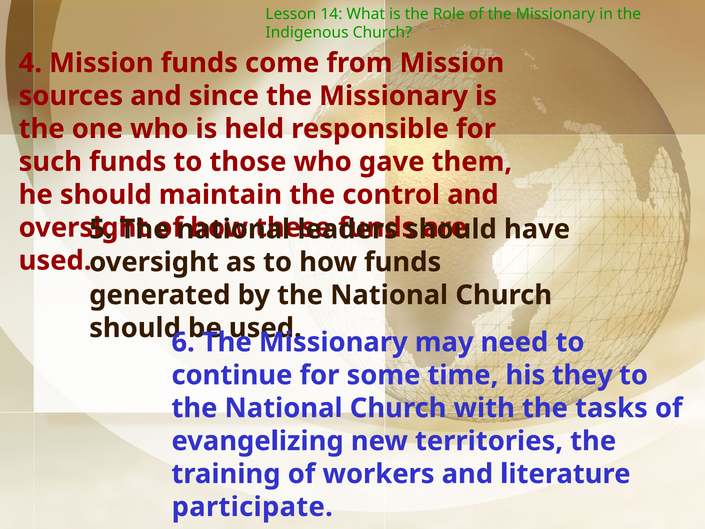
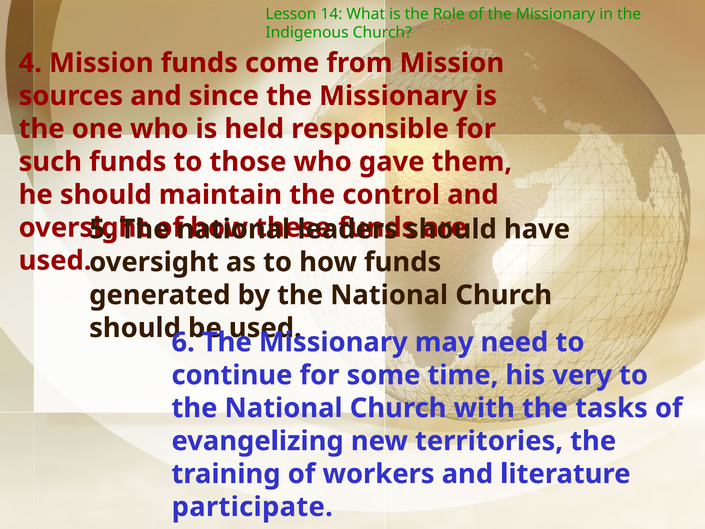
they: they -> very
